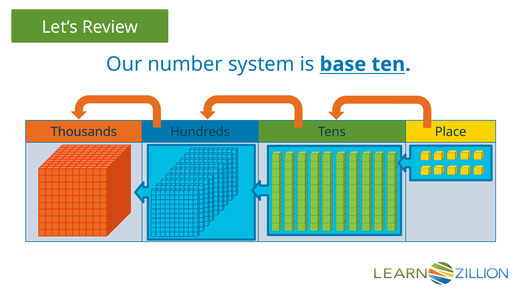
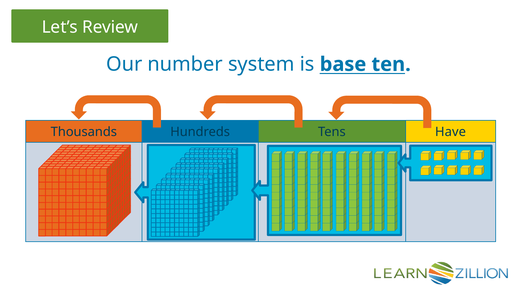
Place: Place -> Have
